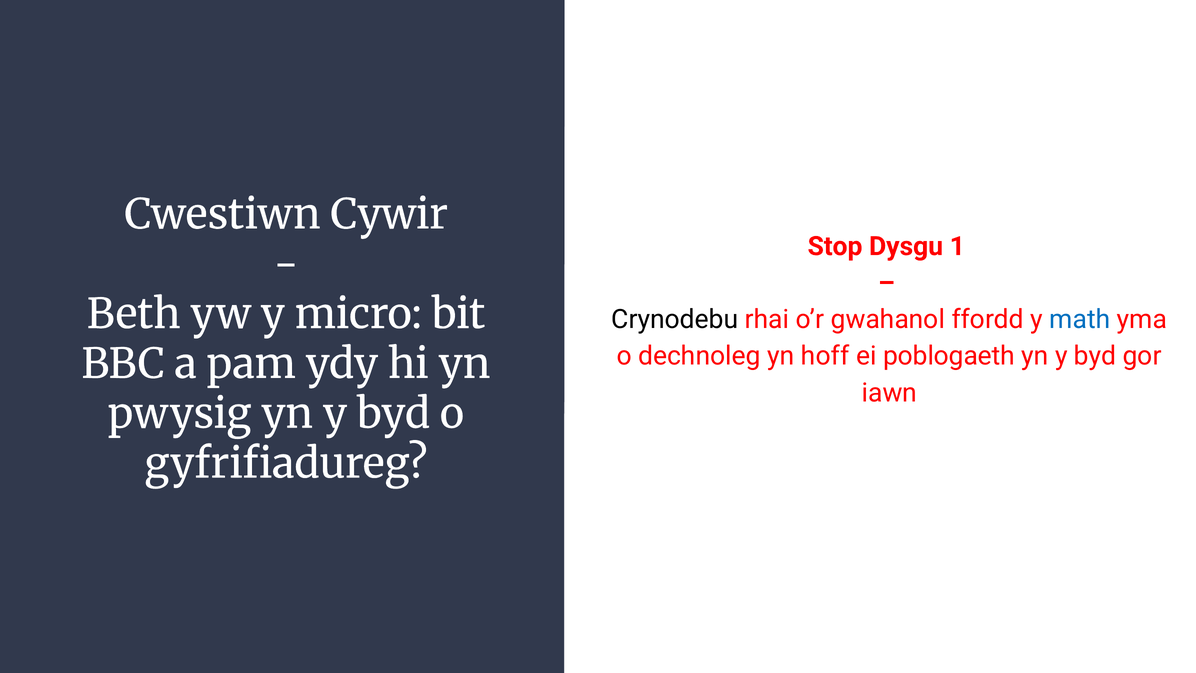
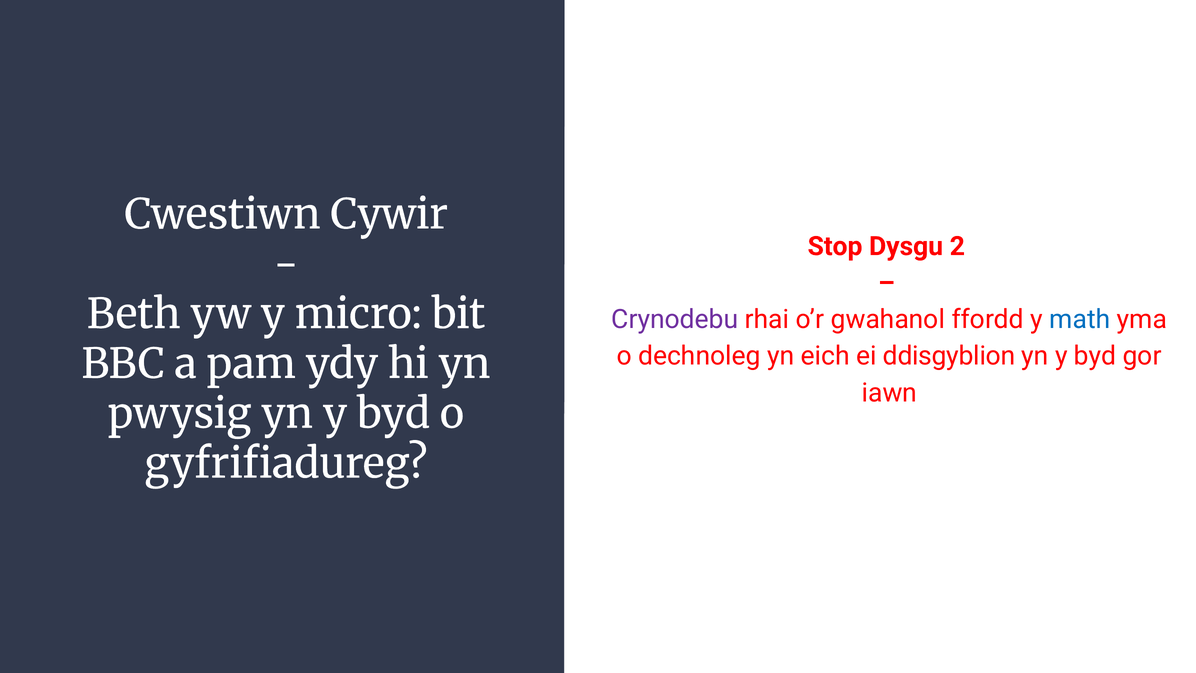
1: 1 -> 2
Crynodebu colour: black -> purple
hoff: hoff -> eich
poblogaeth: poblogaeth -> ddisgyblion
